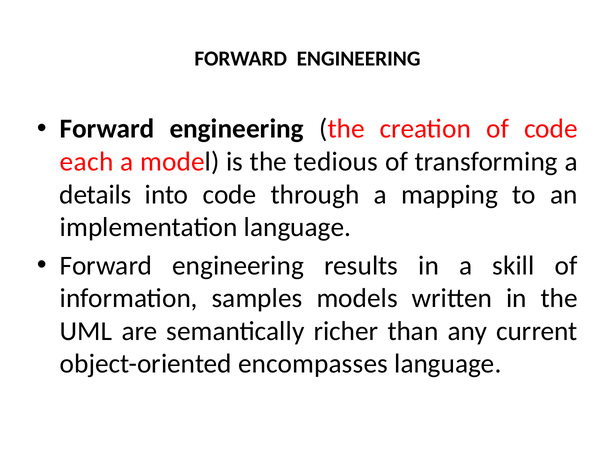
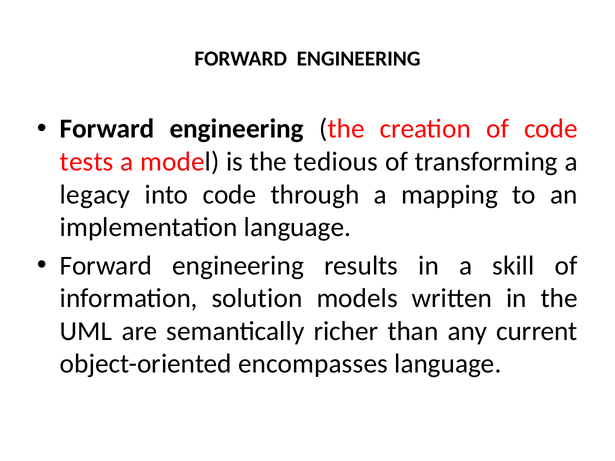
each: each -> tests
details: details -> legacy
samples: samples -> solution
